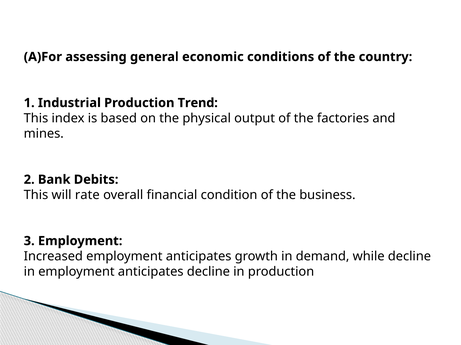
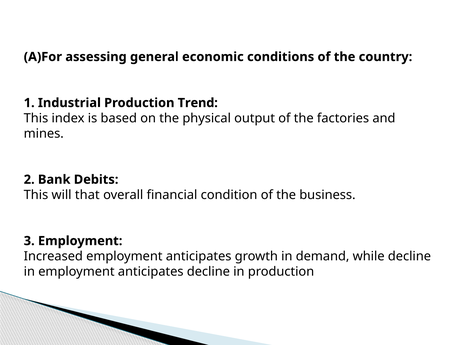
rate: rate -> that
